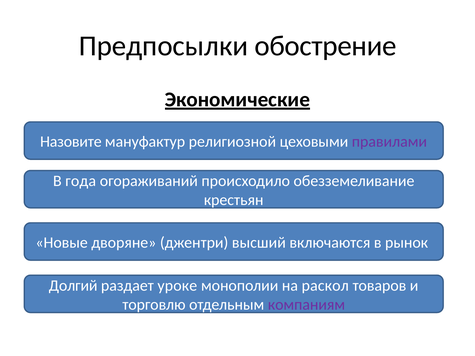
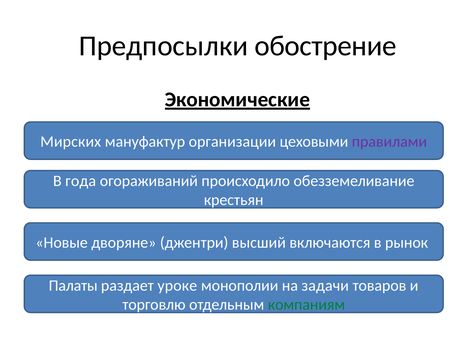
Назовите: Назовите -> Мирских
религиозной: религиозной -> организации
Долгий: Долгий -> Палаты
раскол: раскол -> задачи
компаниям colour: purple -> green
